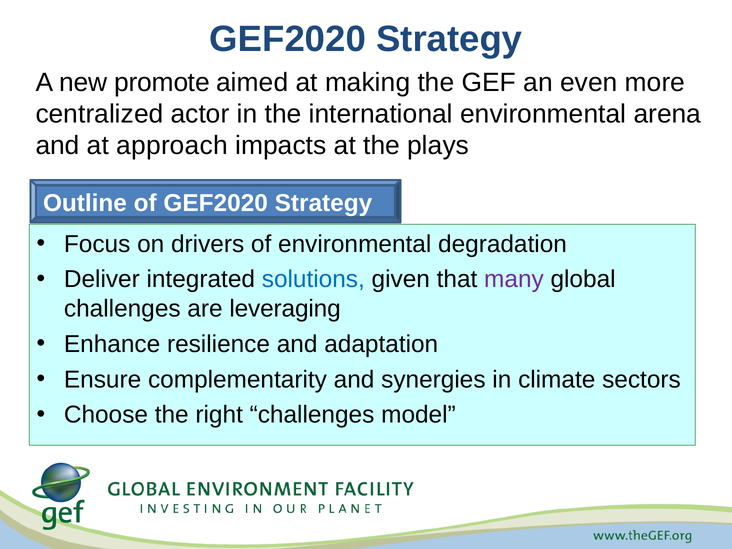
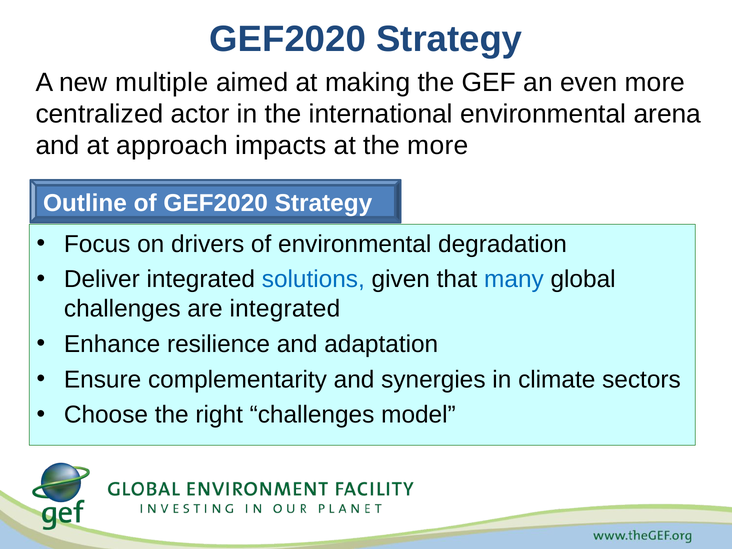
promote: promote -> multiple
the plays: plays -> more
many colour: purple -> blue
are leveraging: leveraging -> integrated
